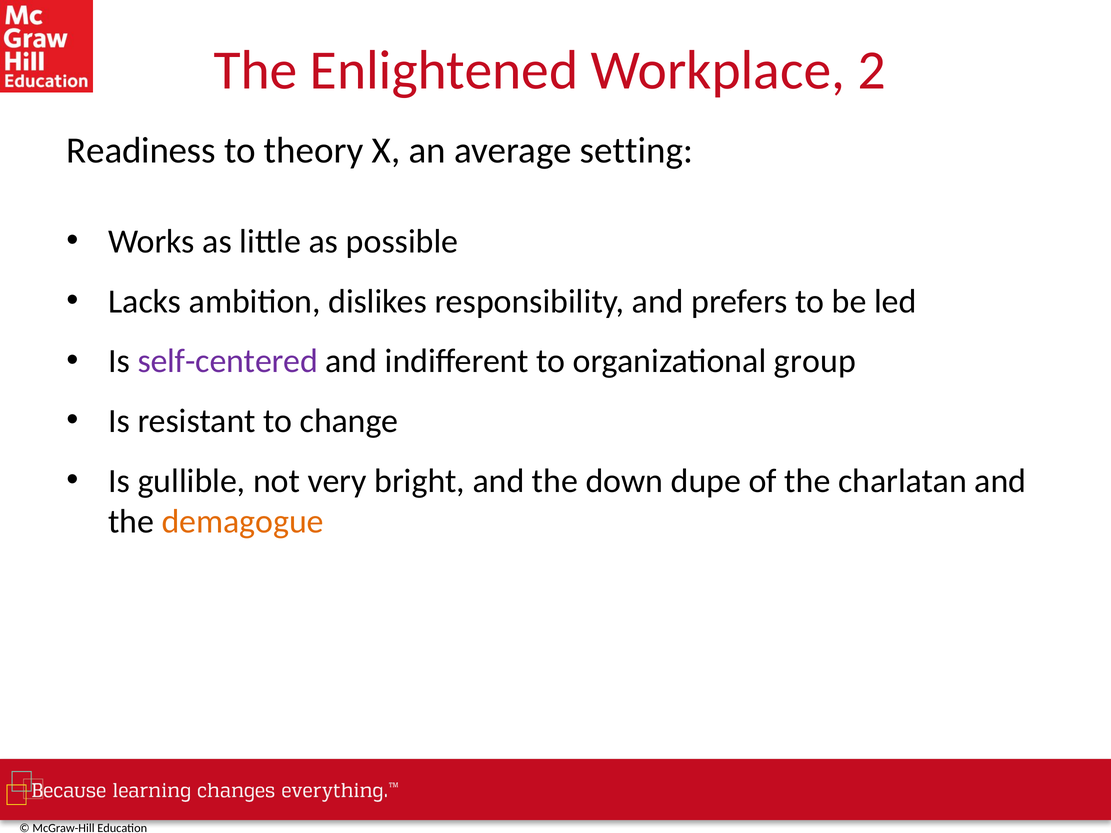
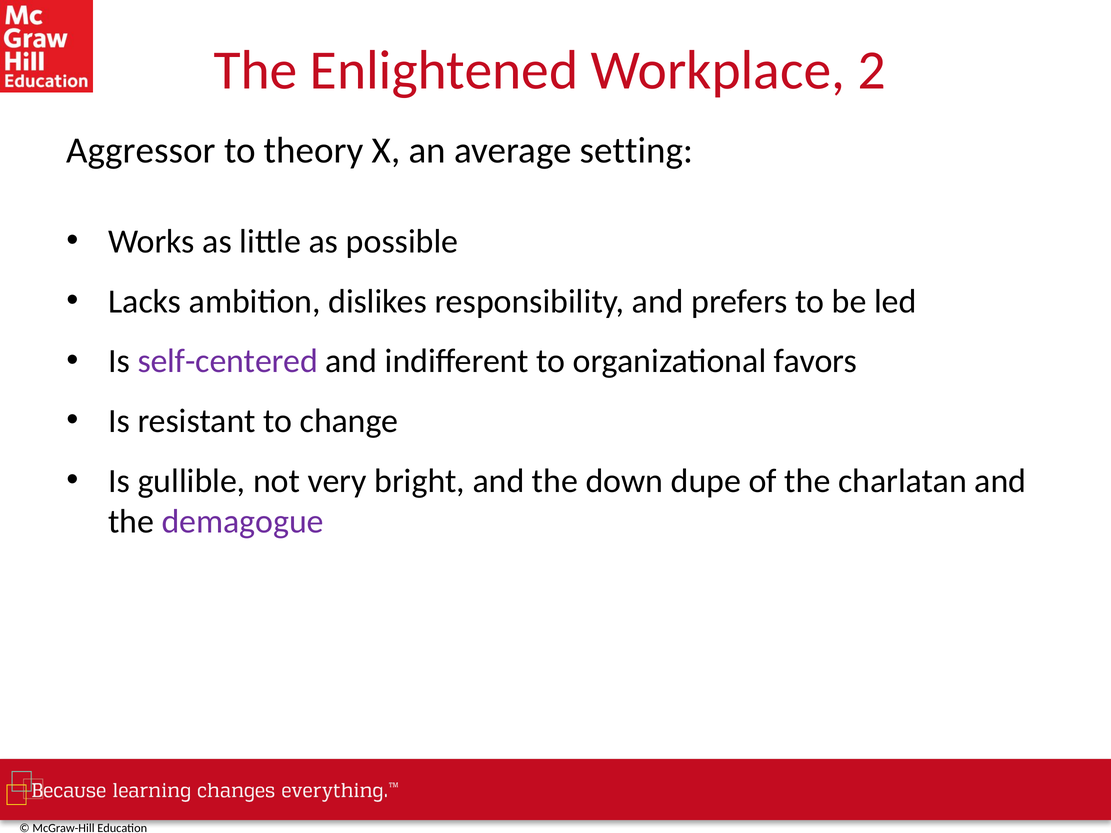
Readiness: Readiness -> Aggressor
group: group -> favors
demagogue colour: orange -> purple
